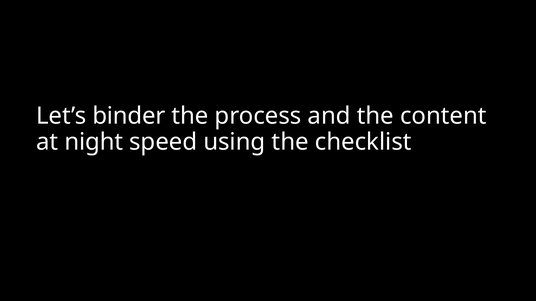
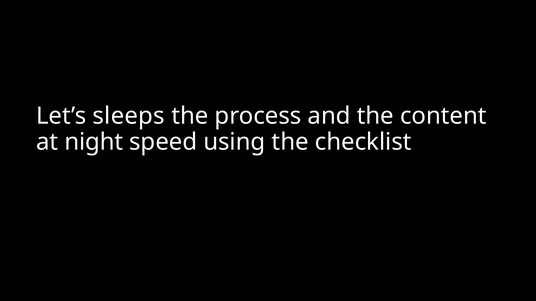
binder: binder -> sleeps
